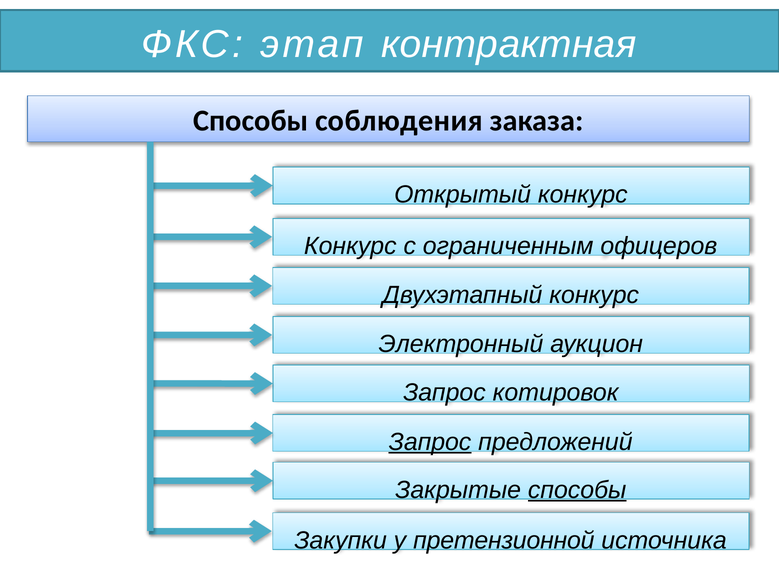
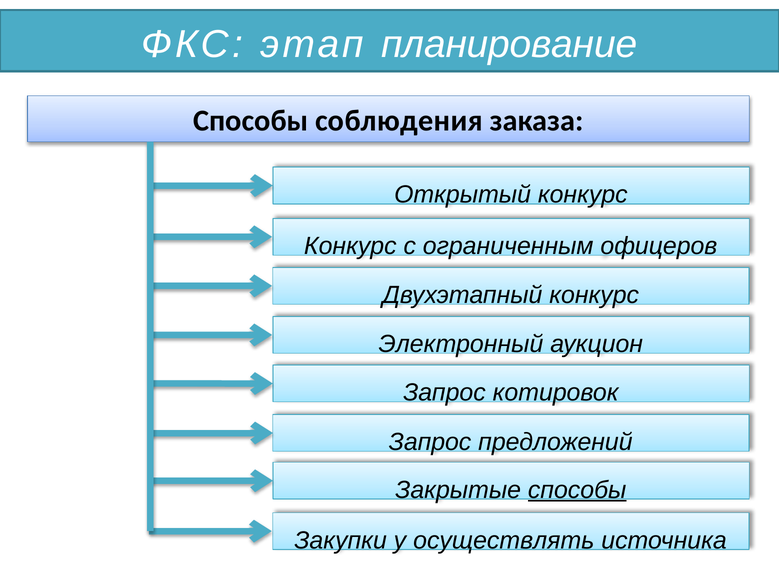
контрактная: контрактная -> планирование
Запрос at (430, 442) underline: present -> none
претензионной: претензионной -> осуществлять
